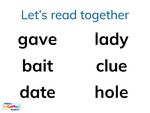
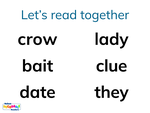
gave: gave -> crow
hole: hole -> they
